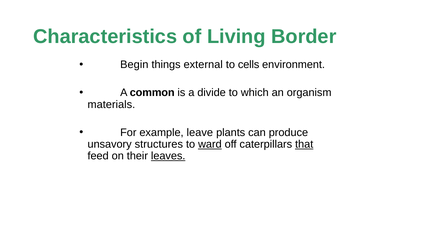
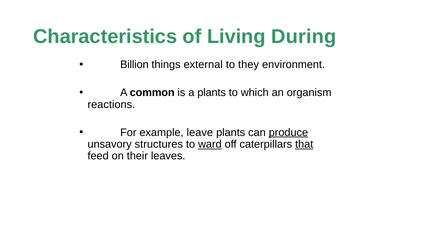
Border: Border -> During
Begin: Begin -> Billion
cells: cells -> they
a divide: divide -> plants
materials: materials -> reactions
produce underline: none -> present
leaves underline: present -> none
